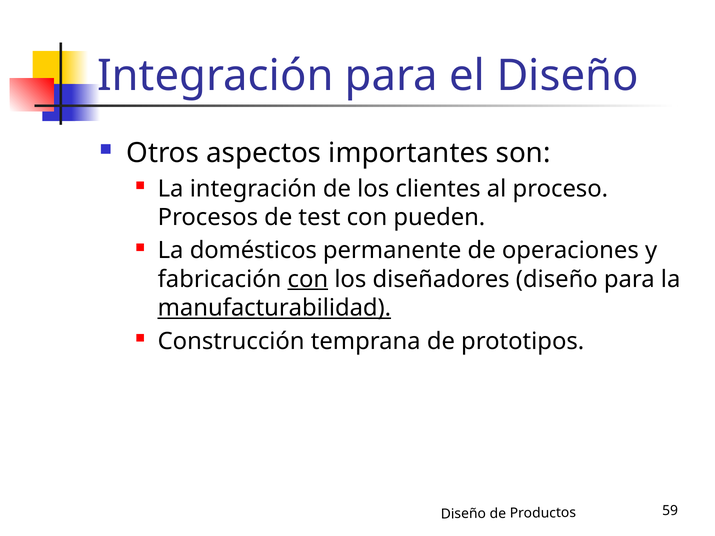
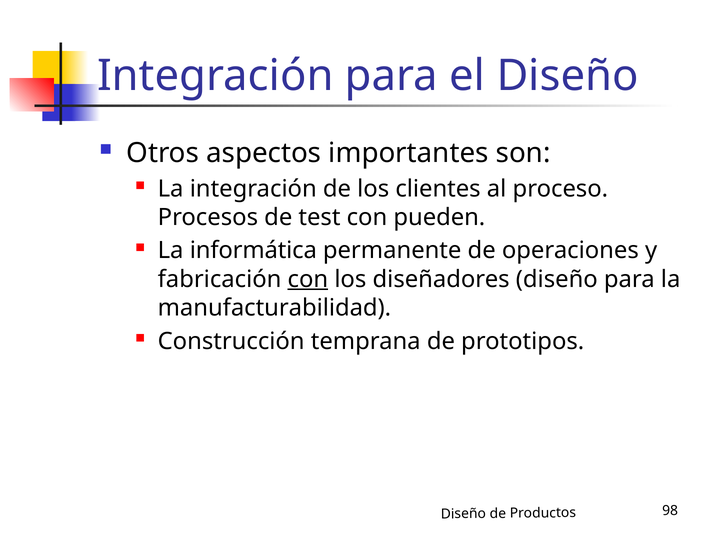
domésticos: domésticos -> informática
manufacturabilidad underline: present -> none
59: 59 -> 98
